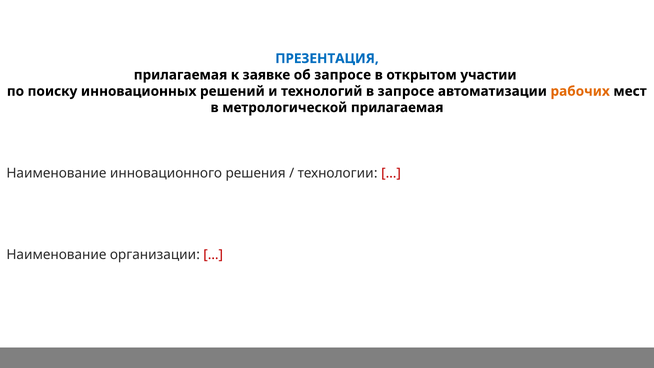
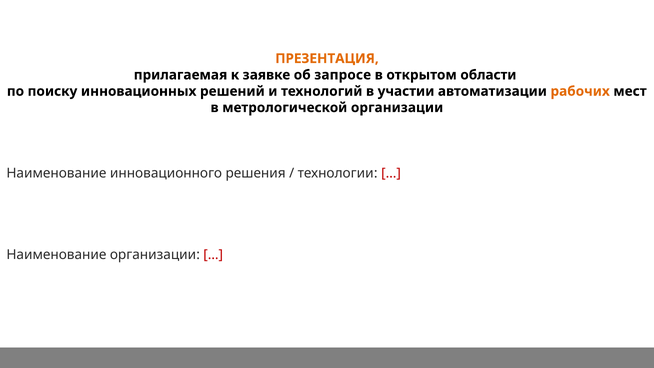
ПРЕЗЕНТАЦИЯ colour: blue -> orange
участии: участии -> области
в запросе: запросе -> участии
метрологической прилагаемая: прилагаемая -> организации
